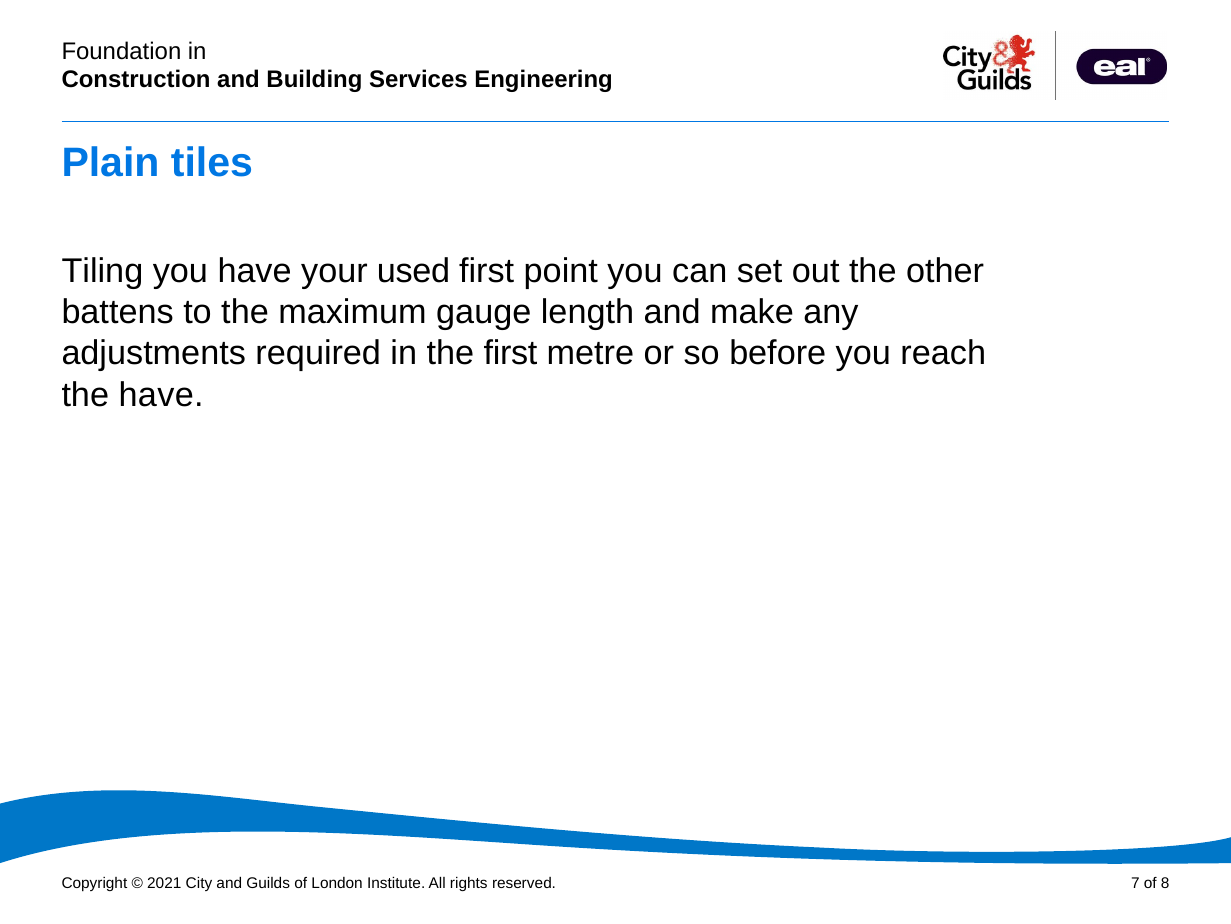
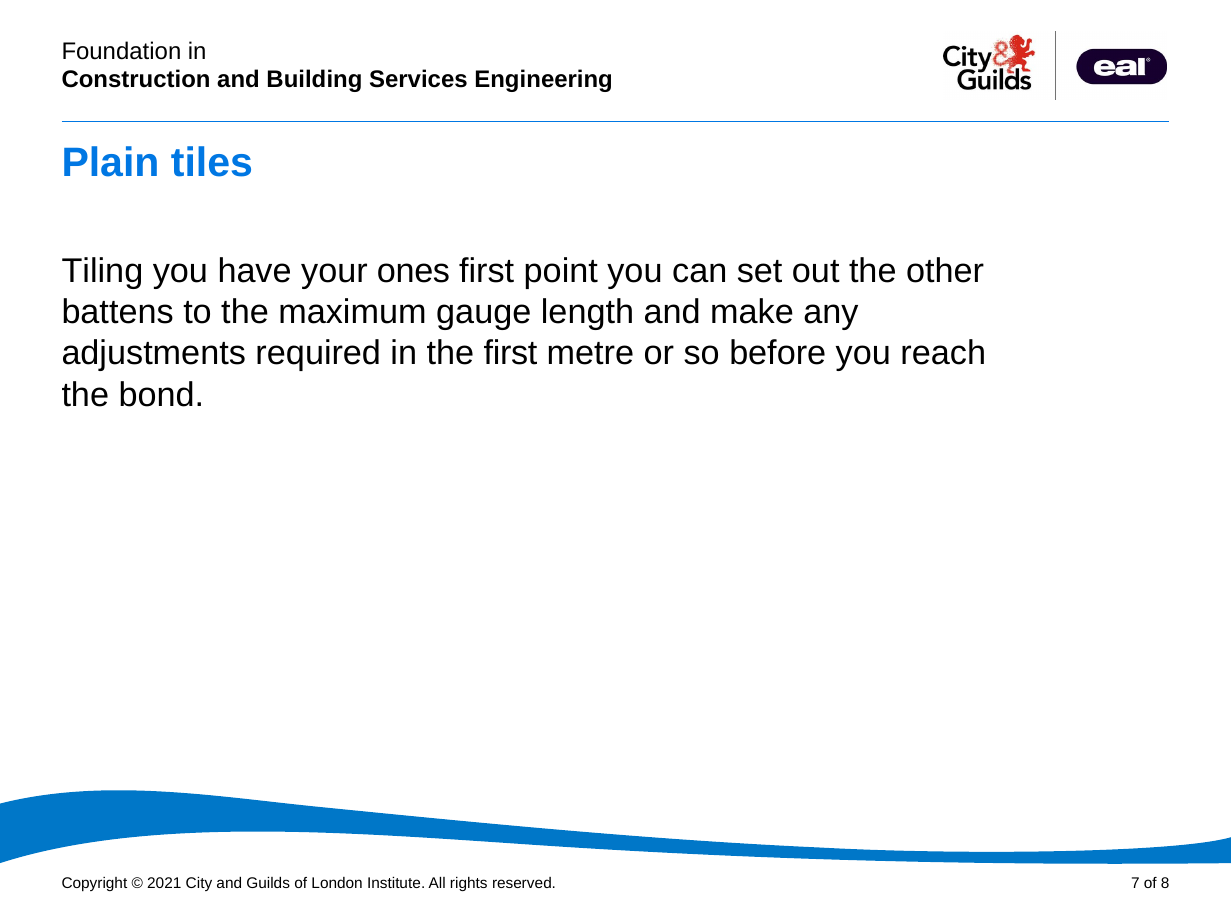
used: used -> ones
the have: have -> bond
